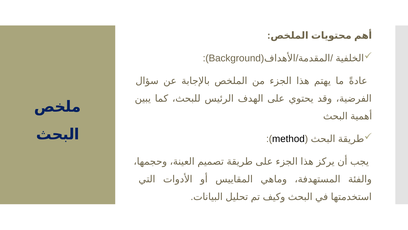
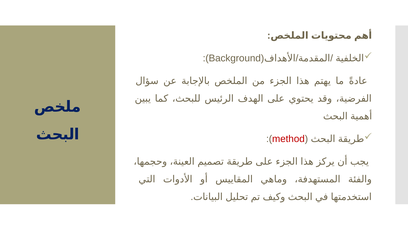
method colour: black -> red
